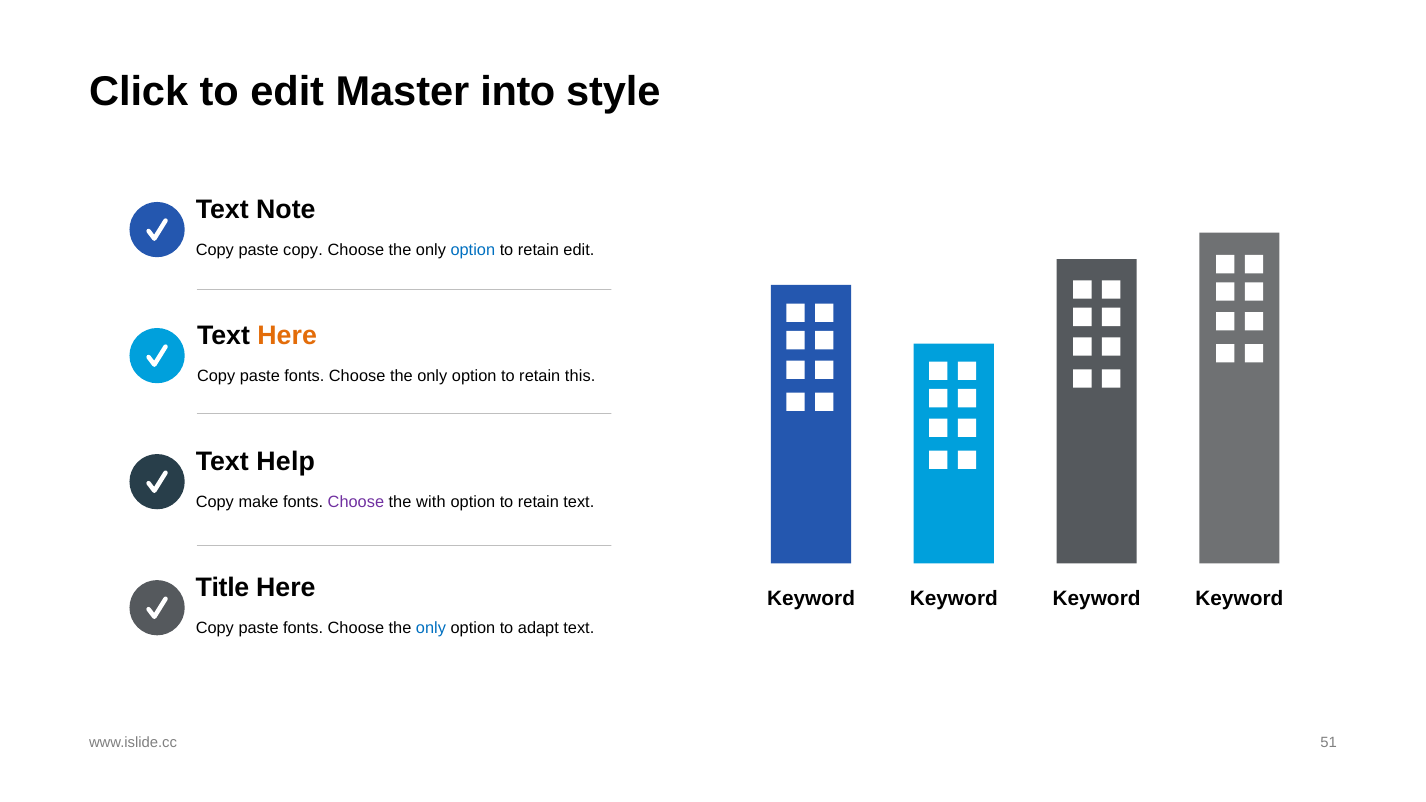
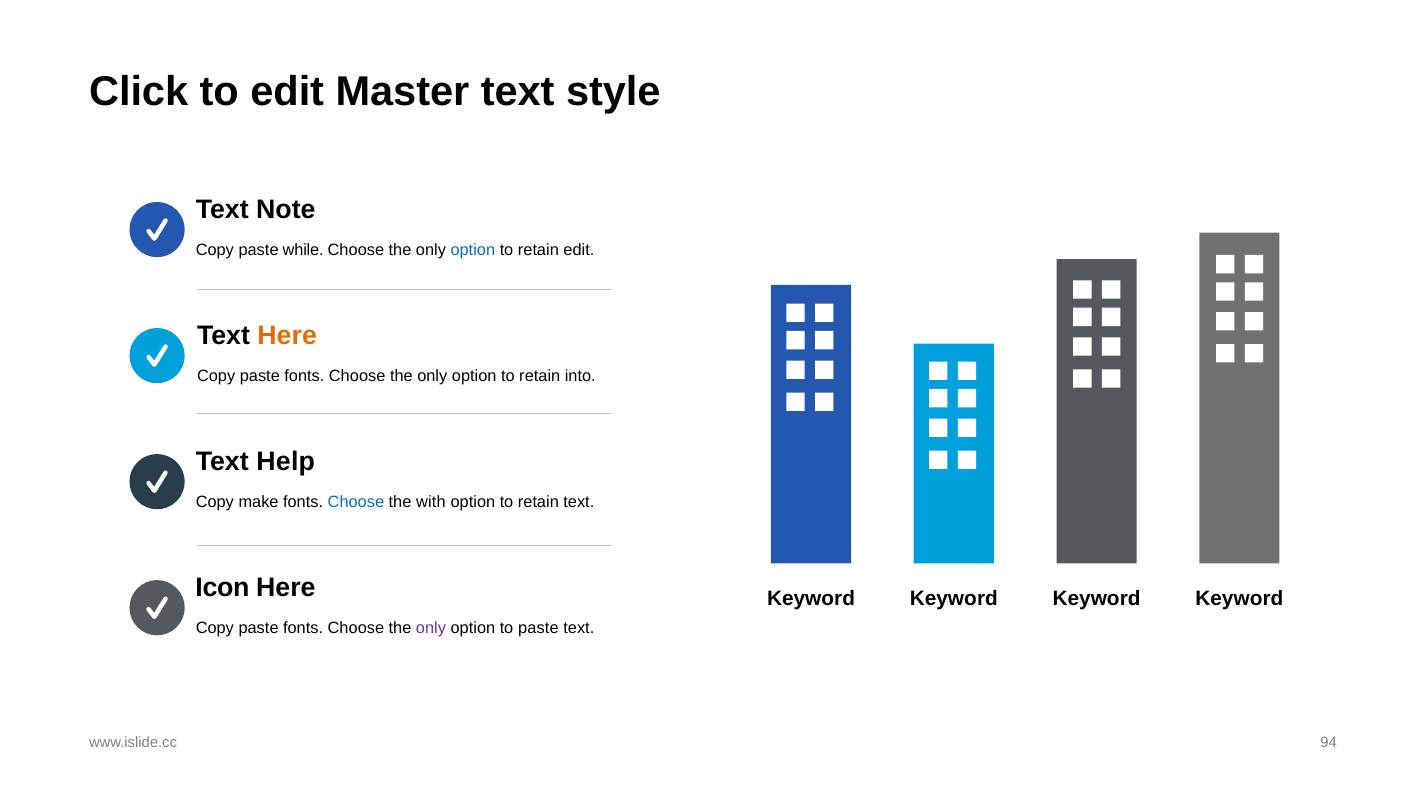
Master into: into -> text
paste copy: copy -> while
this: this -> into
Choose at (356, 502) colour: purple -> blue
Title: Title -> Icon
only at (431, 628) colour: blue -> purple
to adapt: adapt -> paste
51: 51 -> 94
